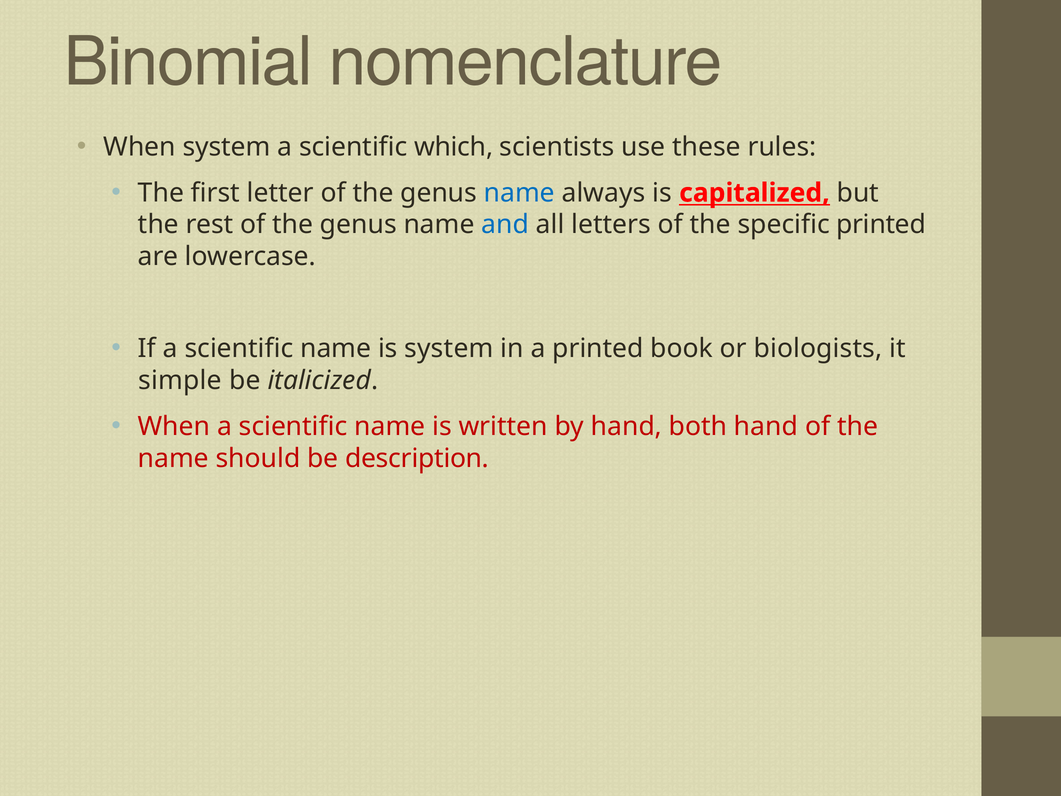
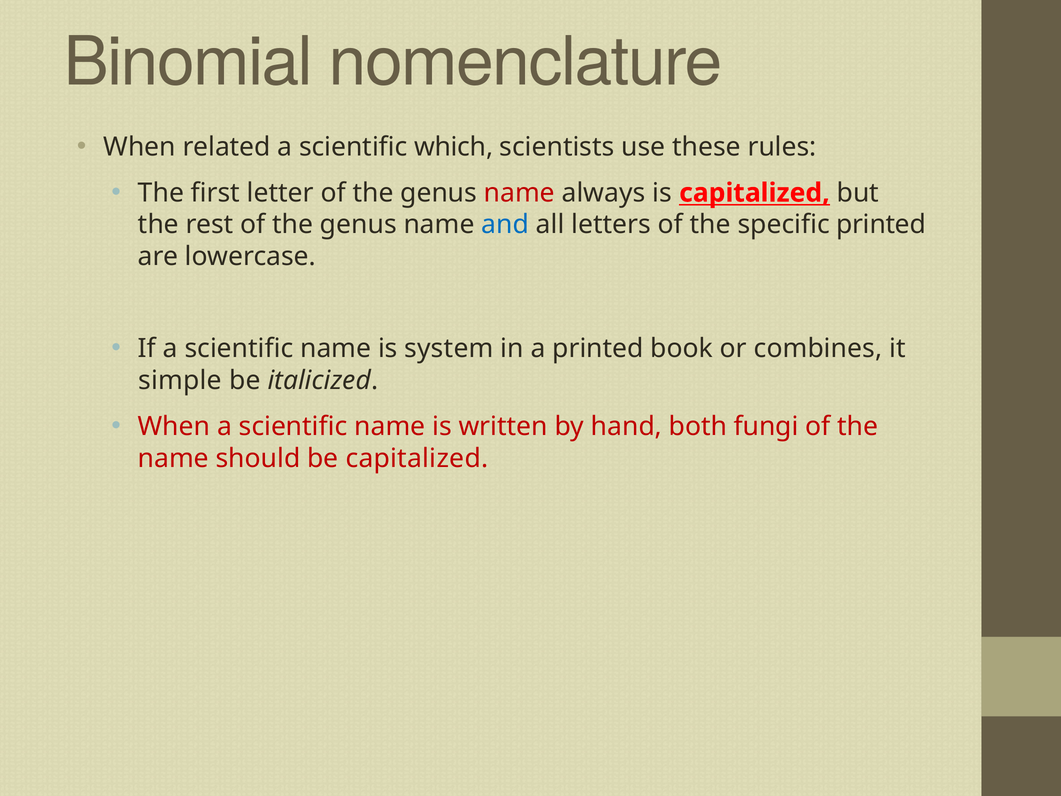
When system: system -> related
name at (519, 193) colour: blue -> red
biologists: biologists -> combines
both hand: hand -> fungi
be description: description -> capitalized
